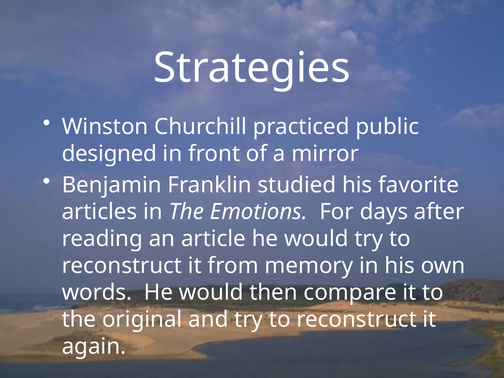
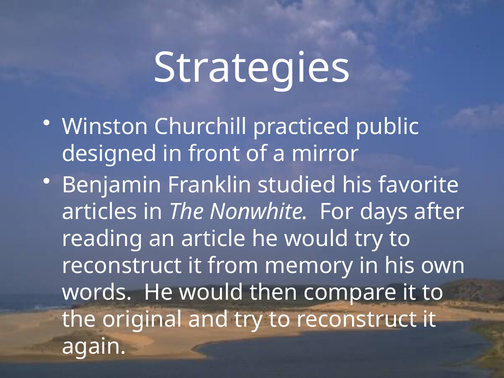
Emotions: Emotions -> Nonwhite
